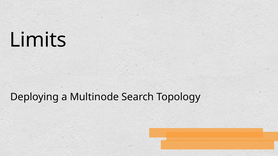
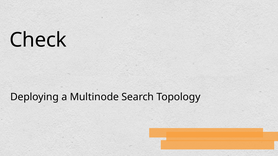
Limits: Limits -> Check
